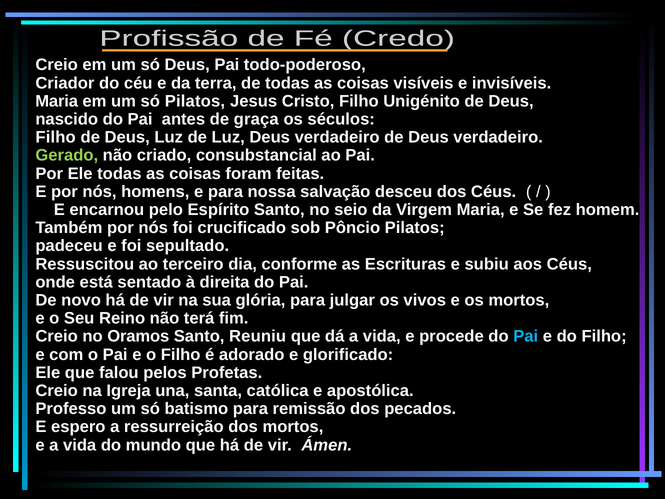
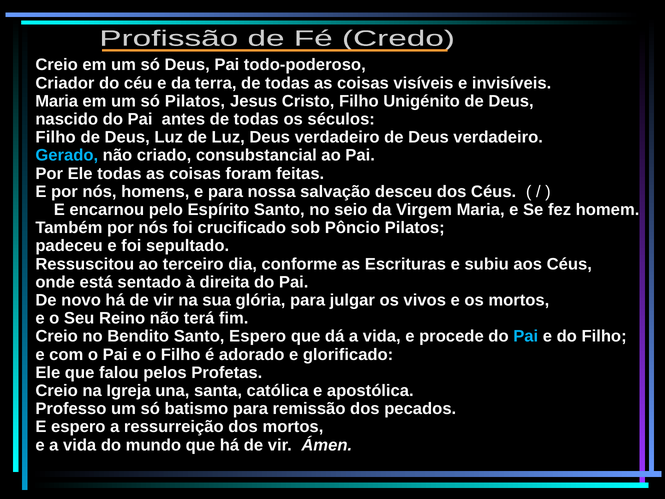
antes de graça: graça -> todas
Gerado colour: light green -> light blue
Oramos: Oramos -> Bendito
Santo Reuniu: Reuniu -> Espero
